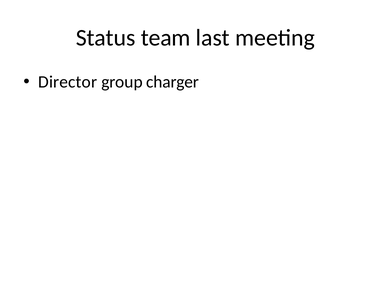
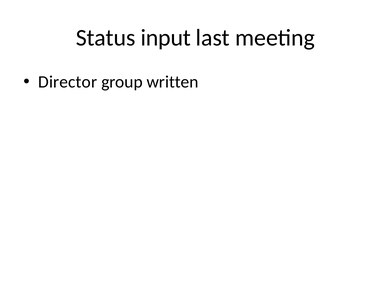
team: team -> input
charger: charger -> written
